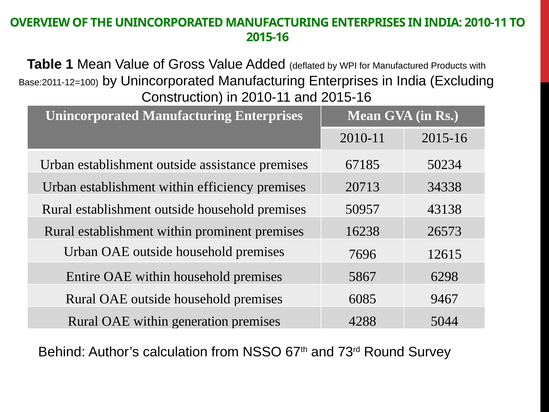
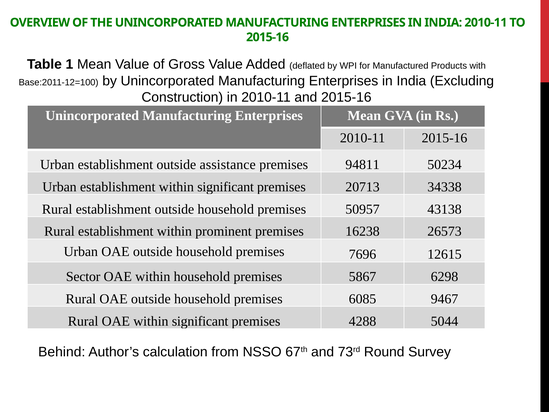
67185: 67185 -> 94811
establishment within efficiency: efficiency -> significant
Entire: Entire -> Sector
OAE within generation: generation -> significant
